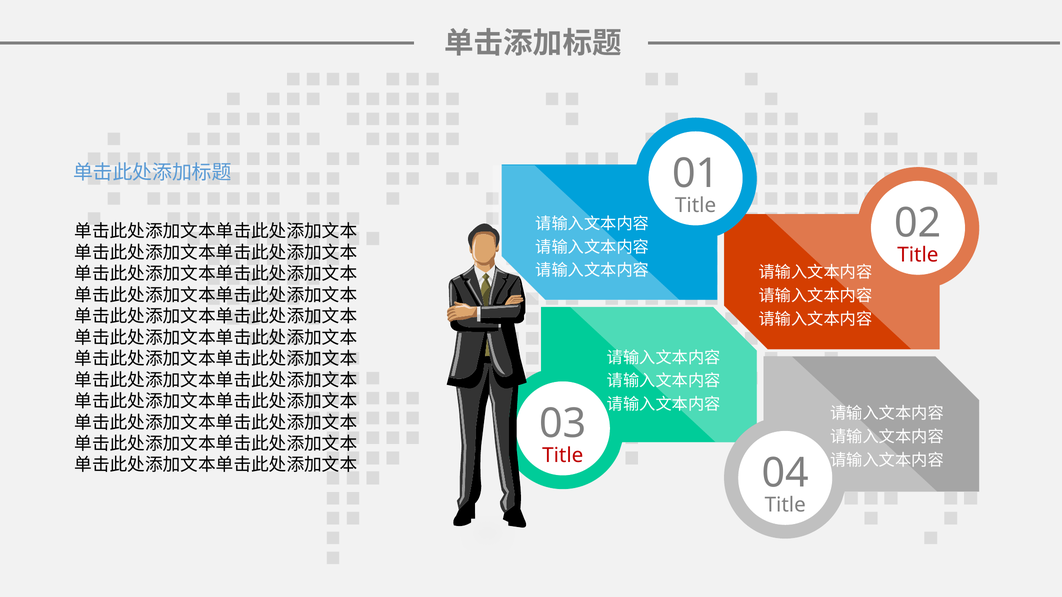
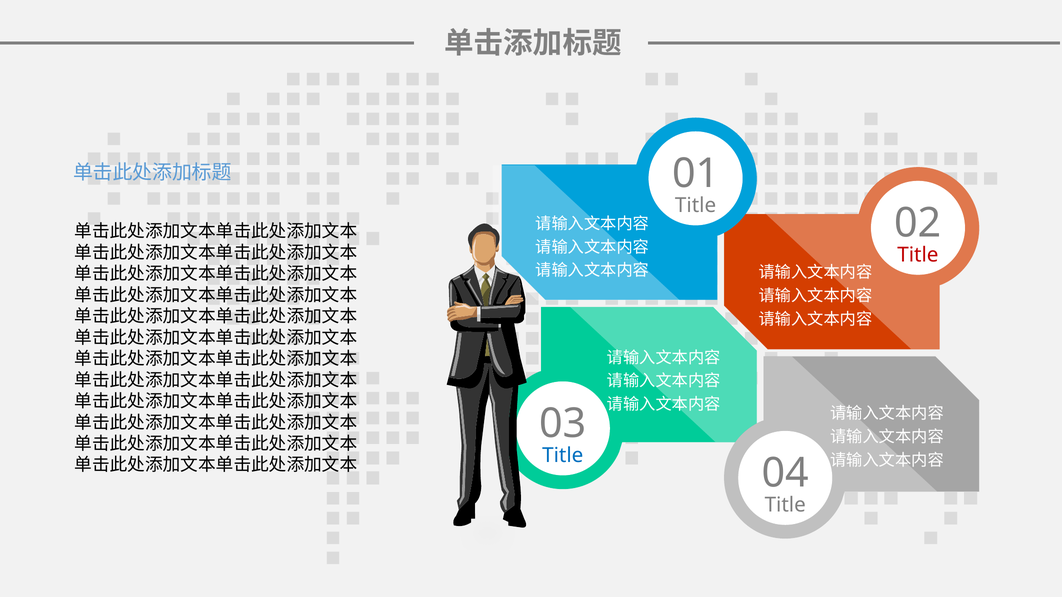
Title at (563, 456) colour: red -> blue
